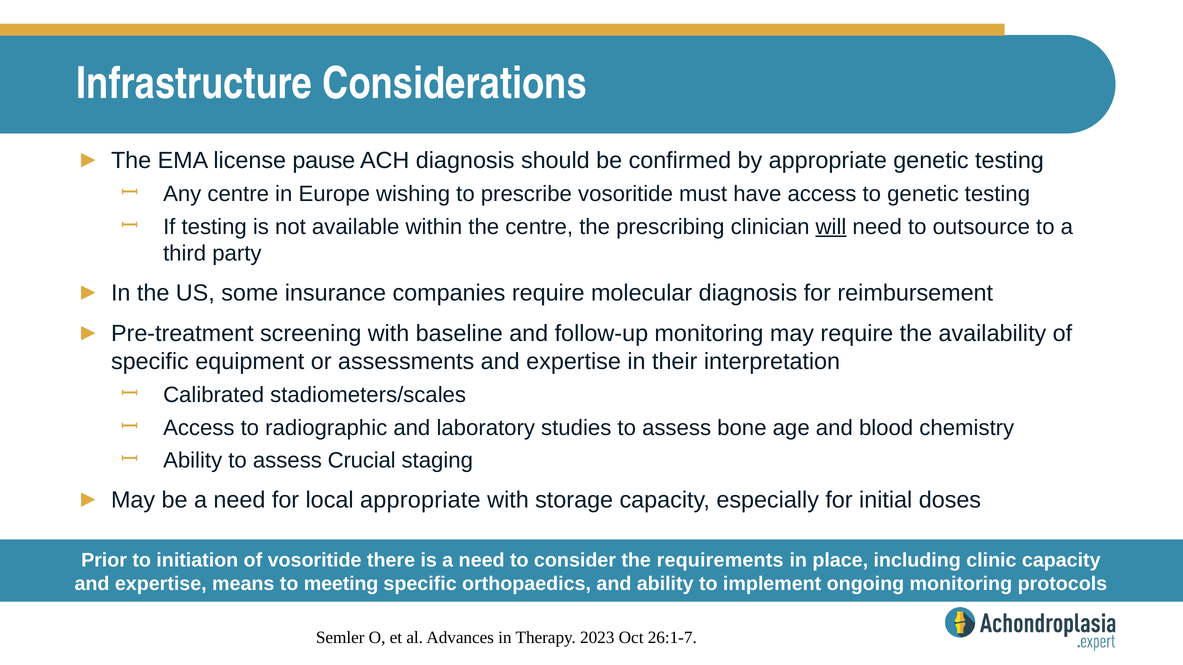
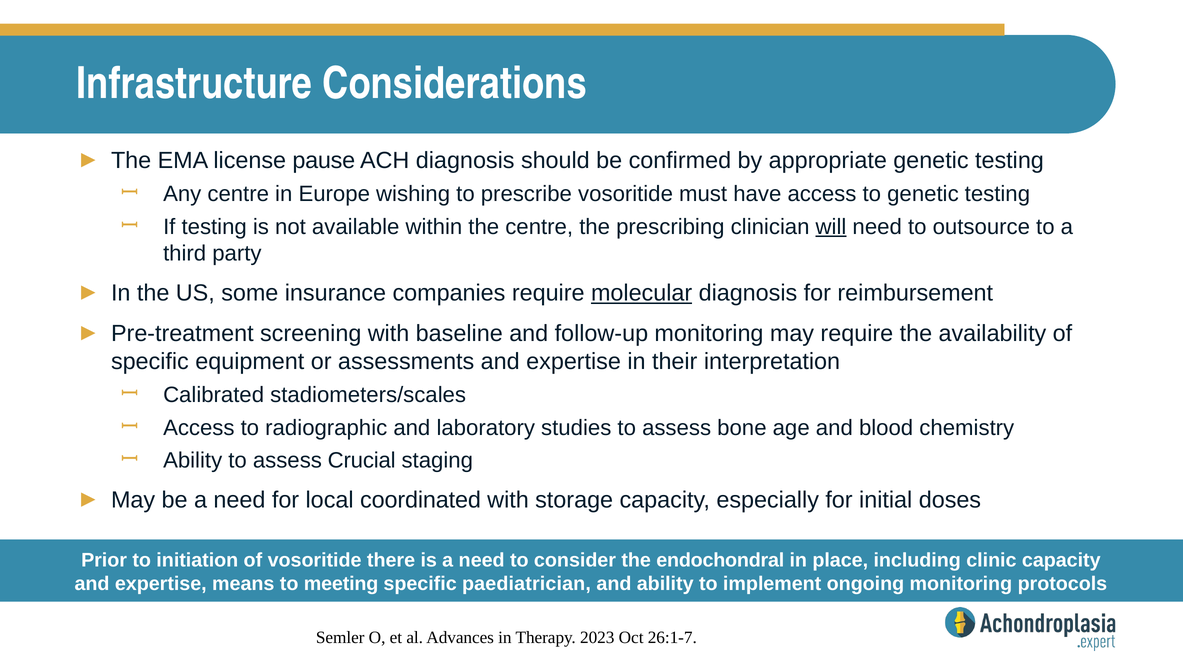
molecular underline: none -> present
local appropriate: appropriate -> coordinated
requirements: requirements -> endochondral
orthopaedics: orthopaedics -> paediatrician
